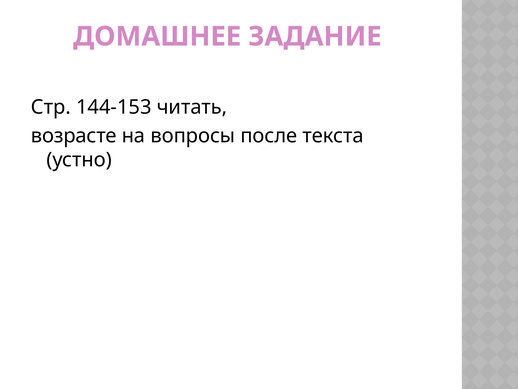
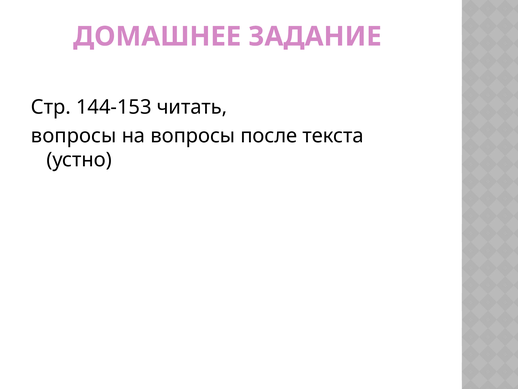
возрасте at (74, 136): возрасте -> вопросы
